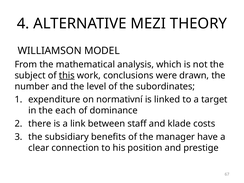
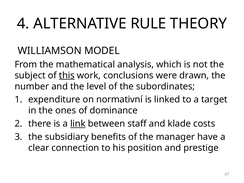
MEZI: MEZI -> RULE
each: each -> ones
link underline: none -> present
